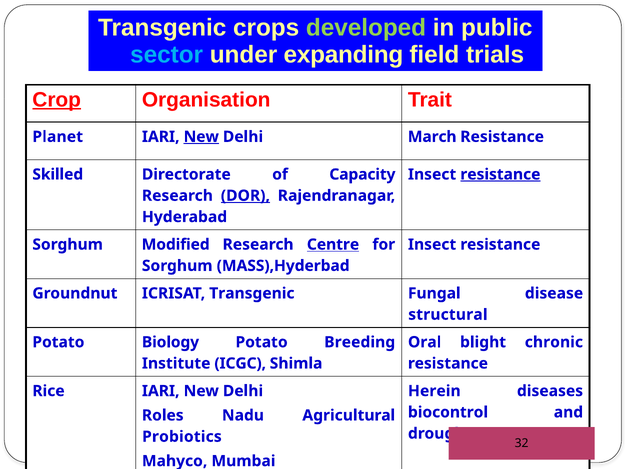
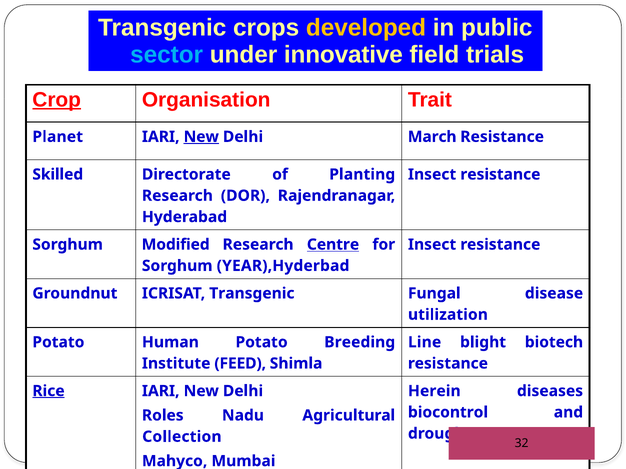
developed colour: light green -> yellow
expanding: expanding -> innovative
Capacity: Capacity -> Planting
resistance at (500, 175) underline: present -> none
DOR underline: present -> none
MASS),Hyderbad: MASS),Hyderbad -> YEAR),Hyderbad
structural: structural -> utilization
Biology: Biology -> Human
Oral: Oral -> Line
chronic: chronic -> biotech
ICGC: ICGC -> FEED
Rice underline: none -> present
Probiotics: Probiotics -> Collection
